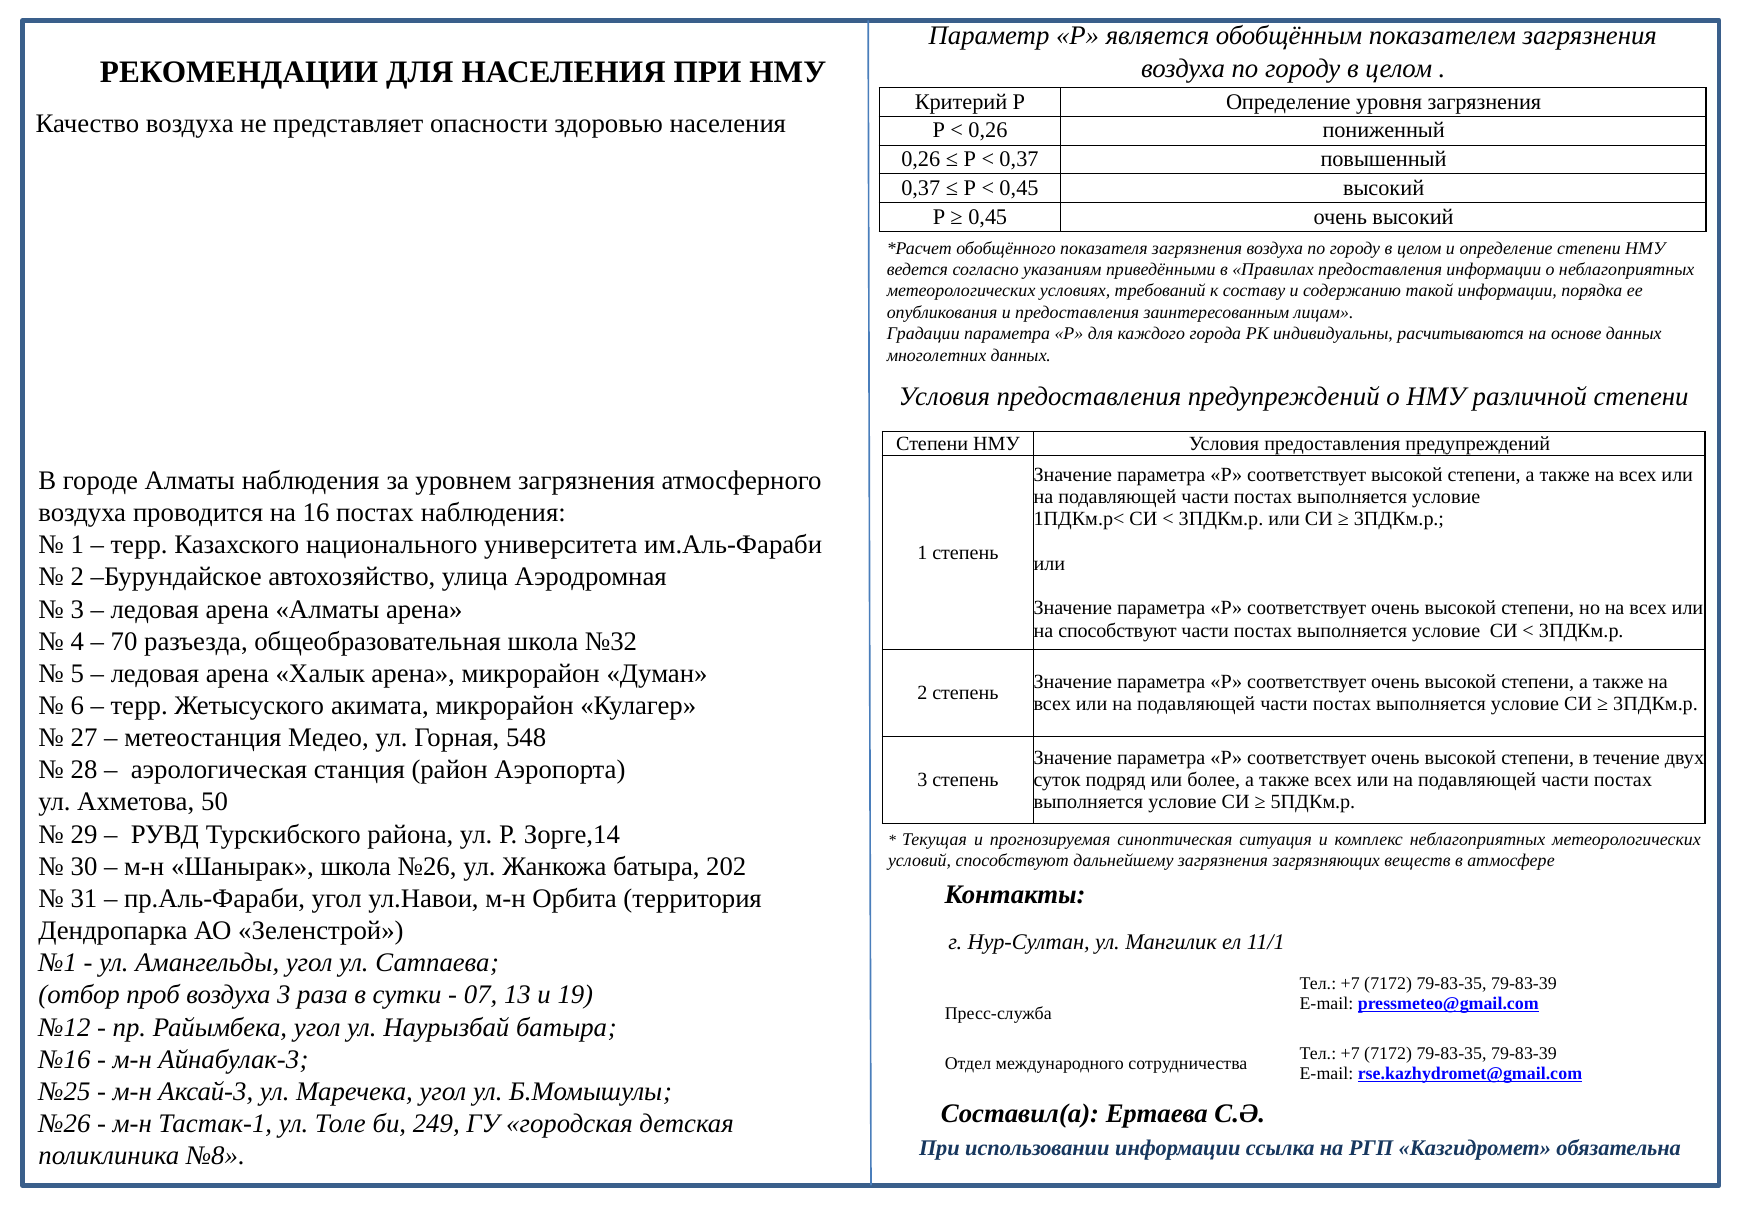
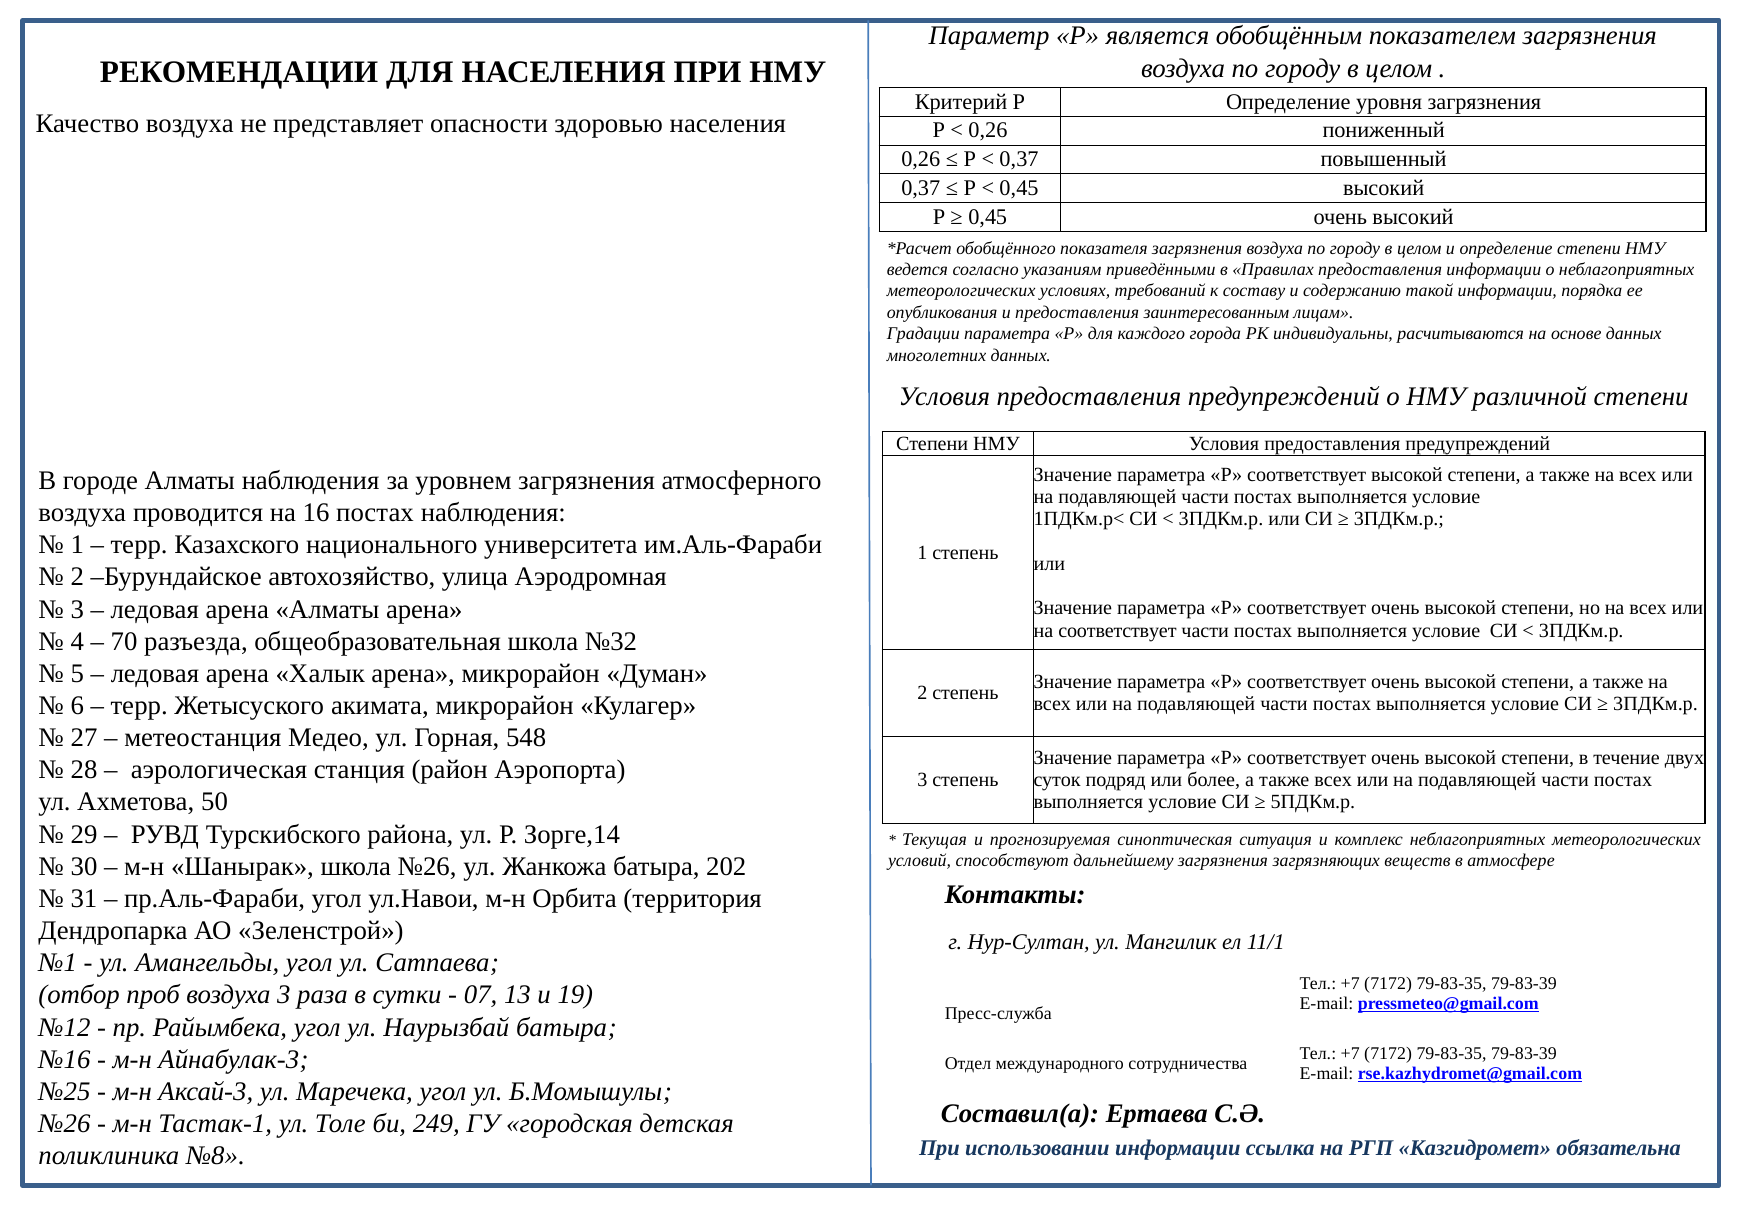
на способствуют: способствуют -> соответствует
